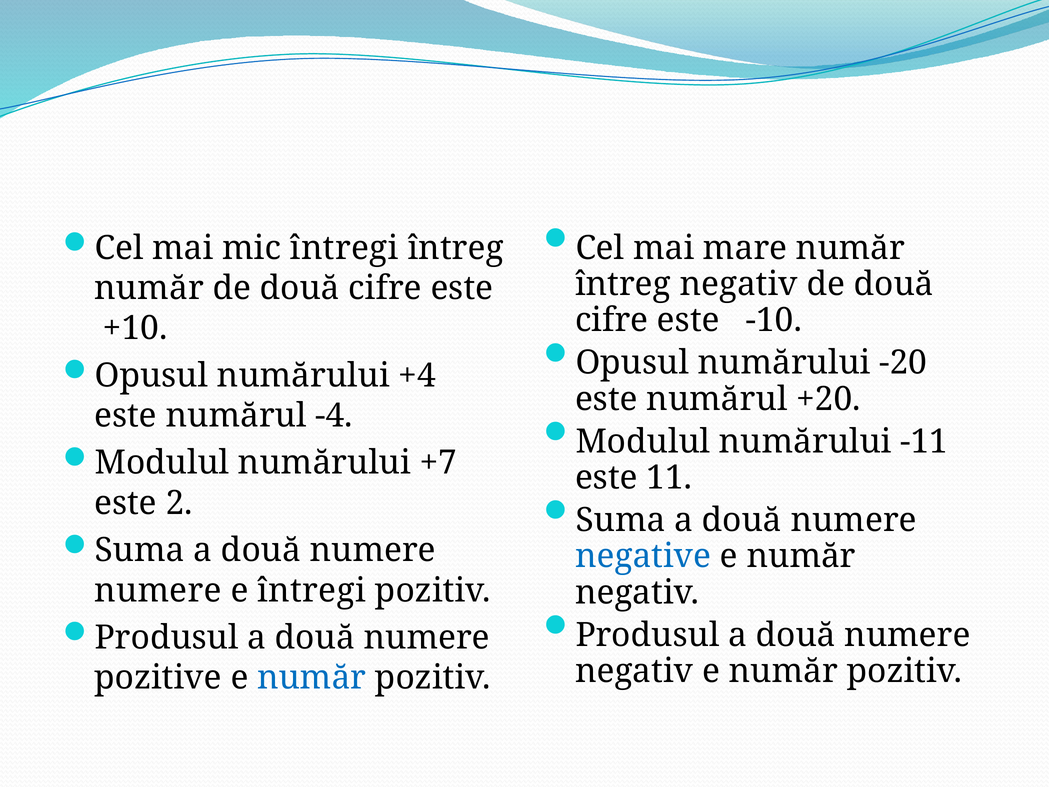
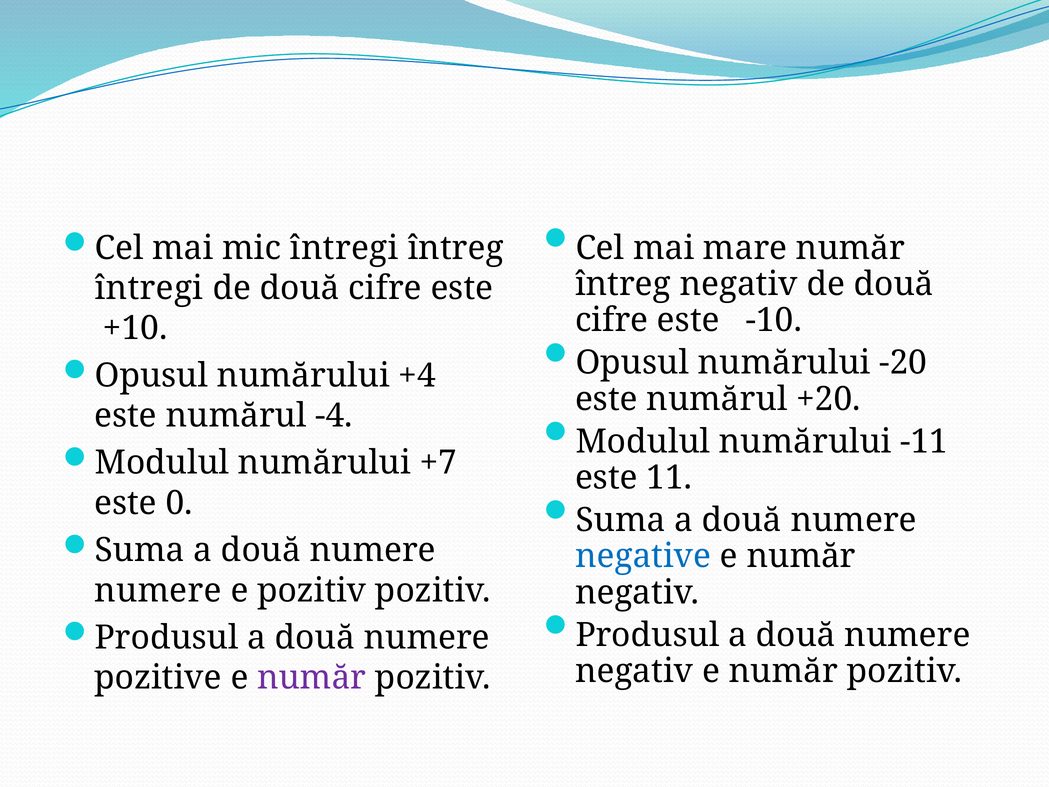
număr at (149, 288): număr -> întregi
2: 2 -> 0
e întregi: întregi -> pozitiv
număr at (312, 678) colour: blue -> purple
